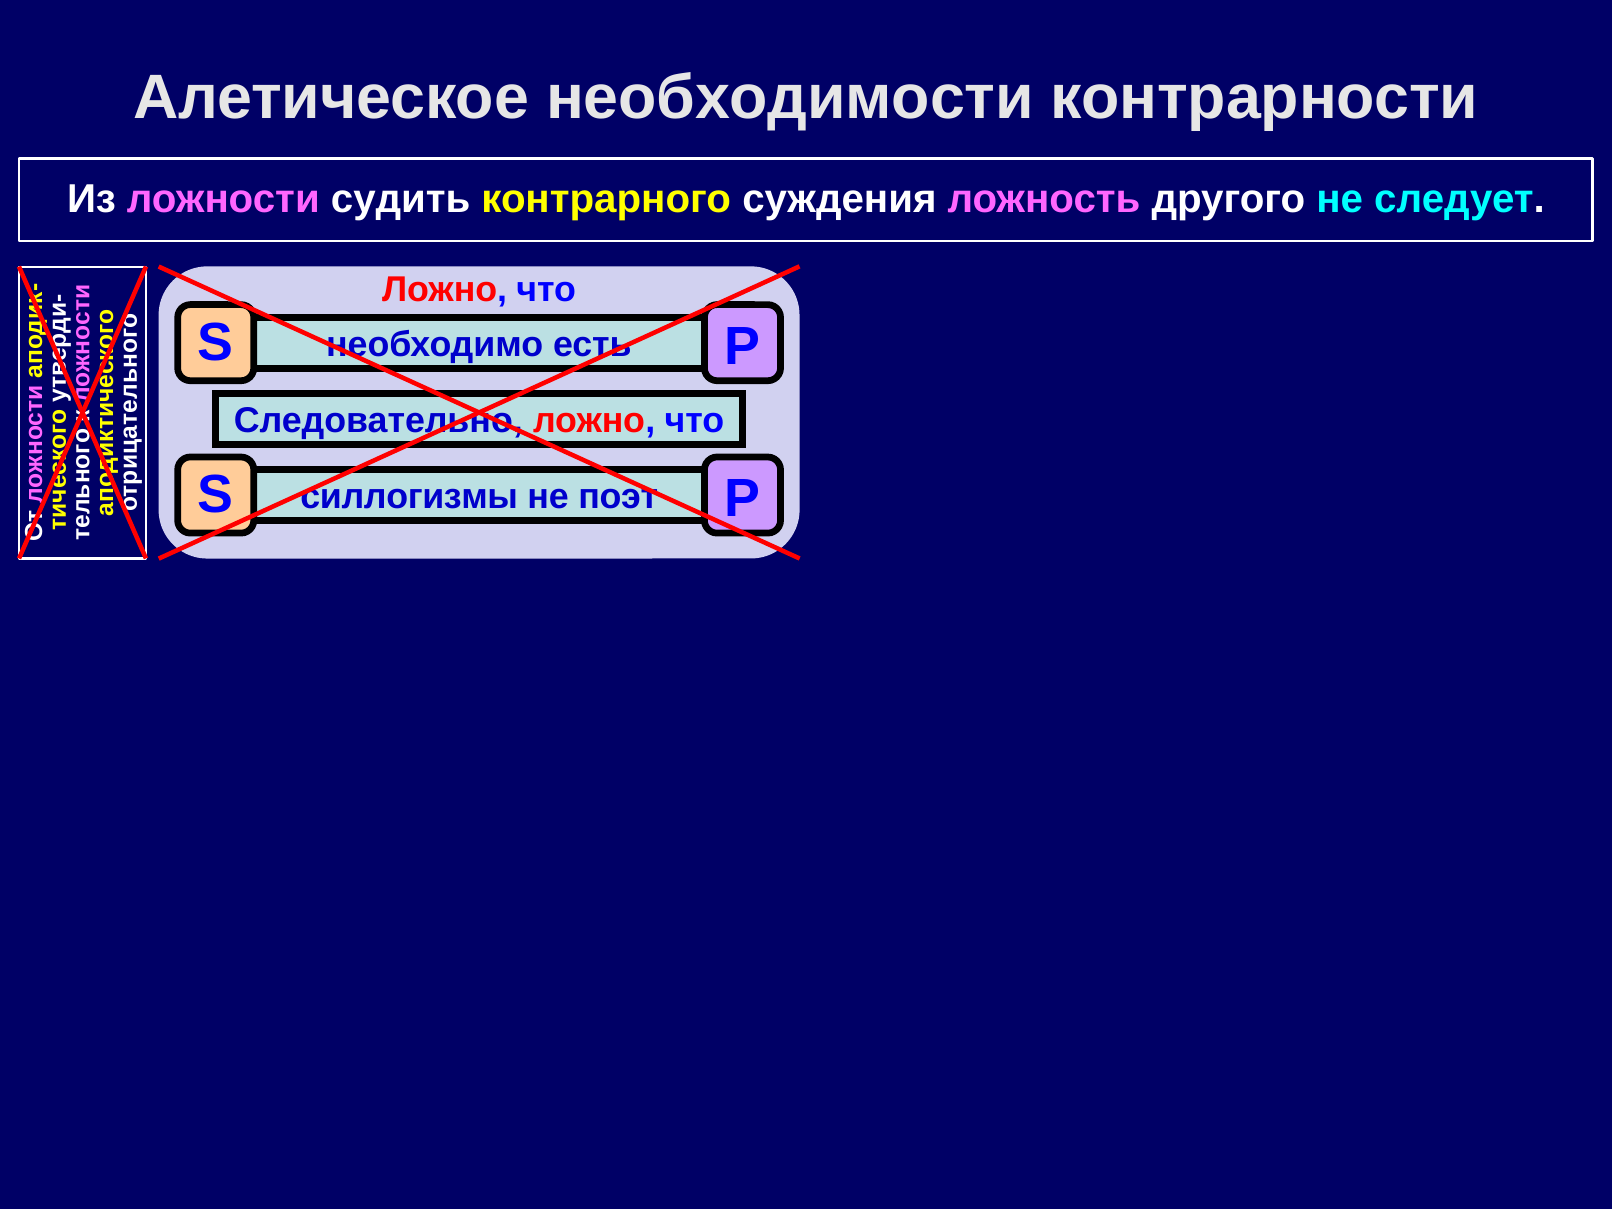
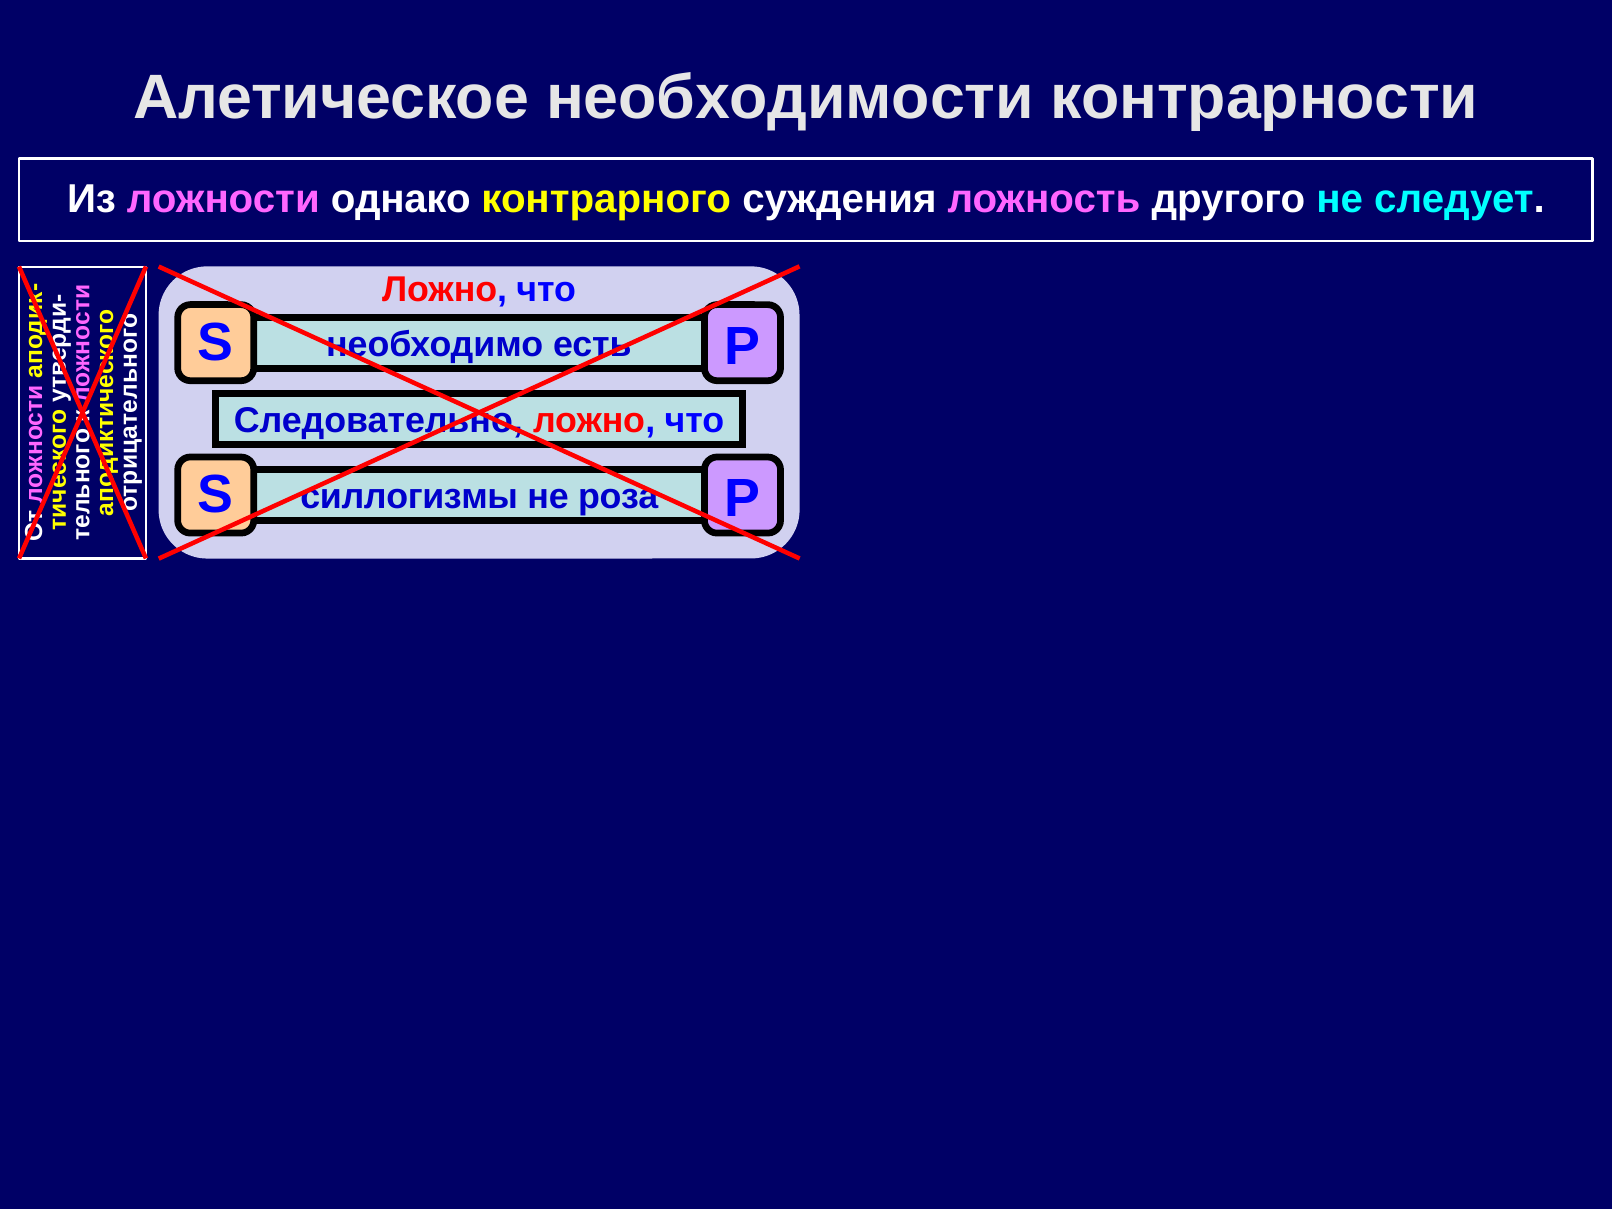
судить: судить -> однако
поэт: поэт -> роза
